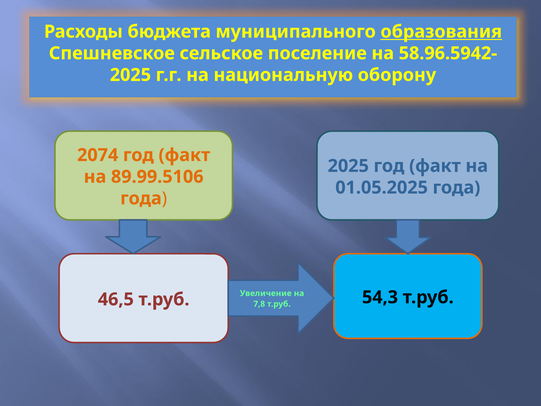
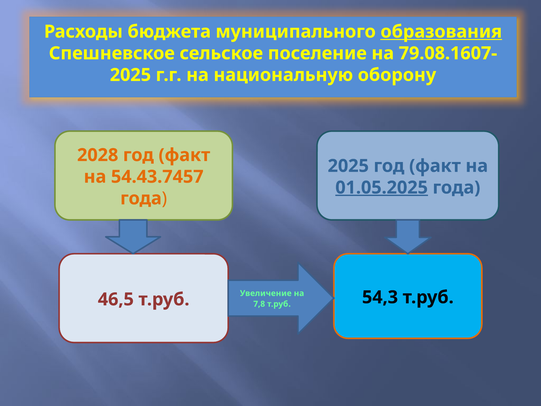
58.96.5942-: 58.96.5942- -> 79.08.1607-
2074: 2074 -> 2028
89.99.5106: 89.99.5106 -> 54.43.7457
01.05.2025 underline: none -> present
